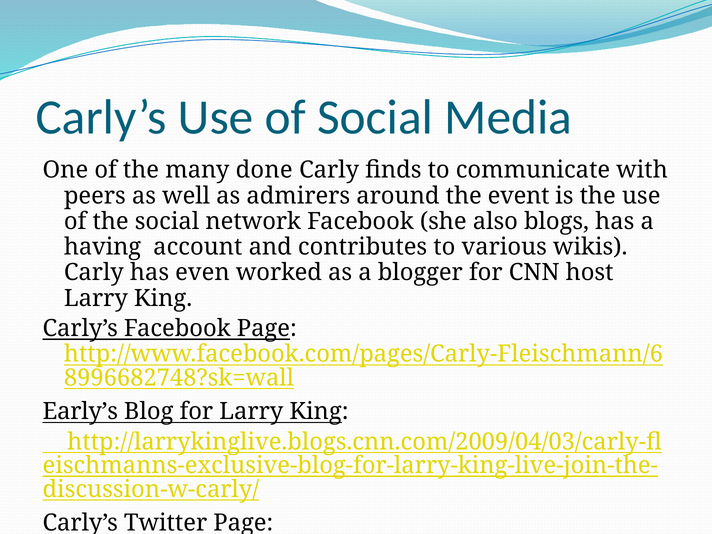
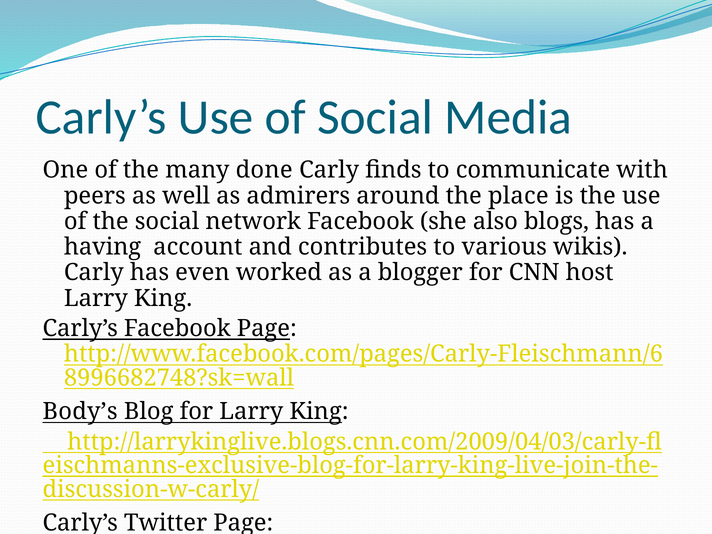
event: event -> place
Early’s: Early’s -> Body’s
